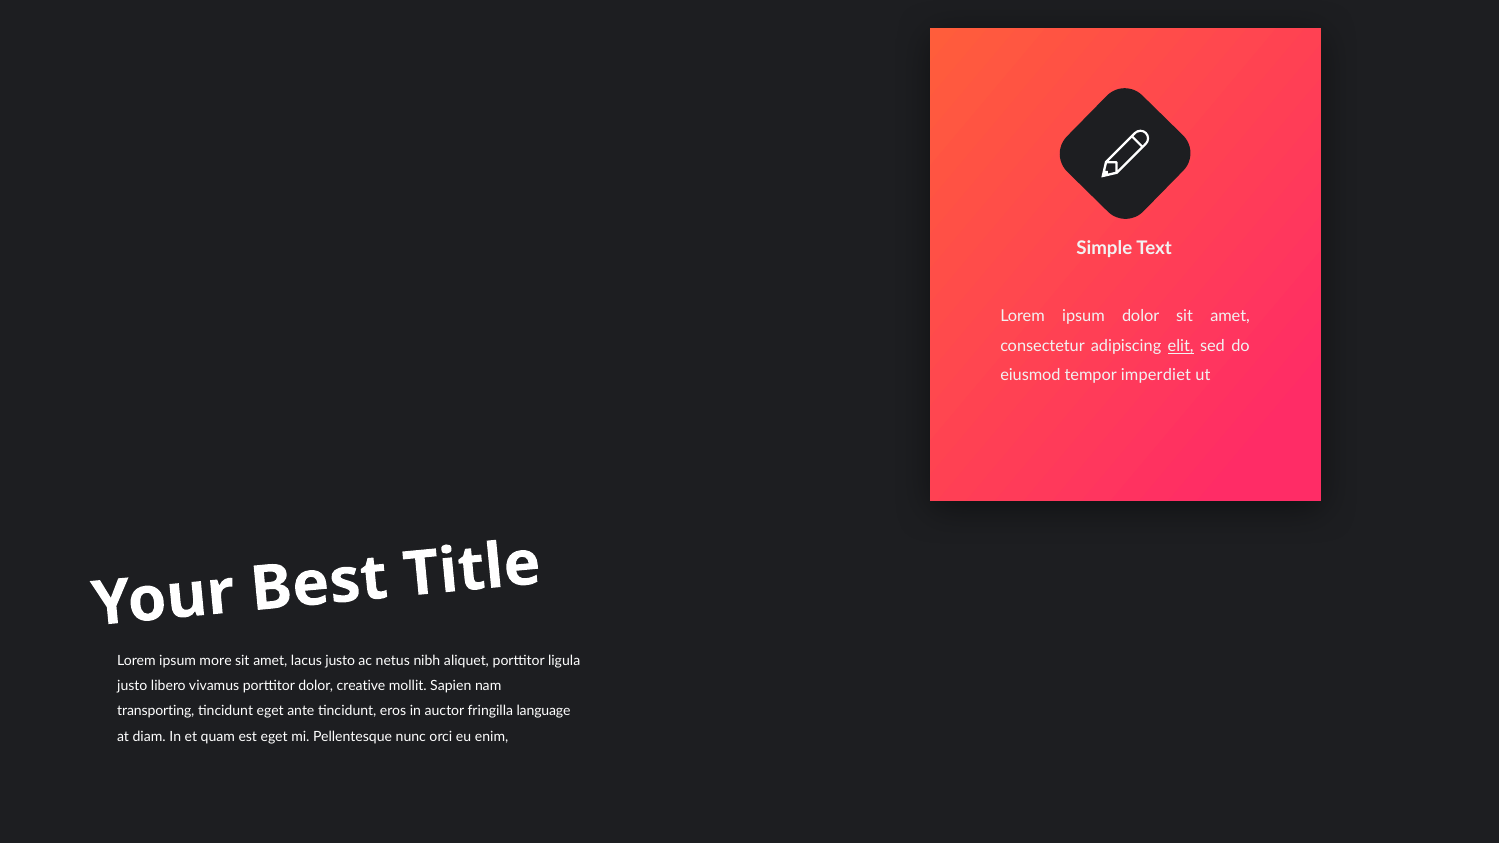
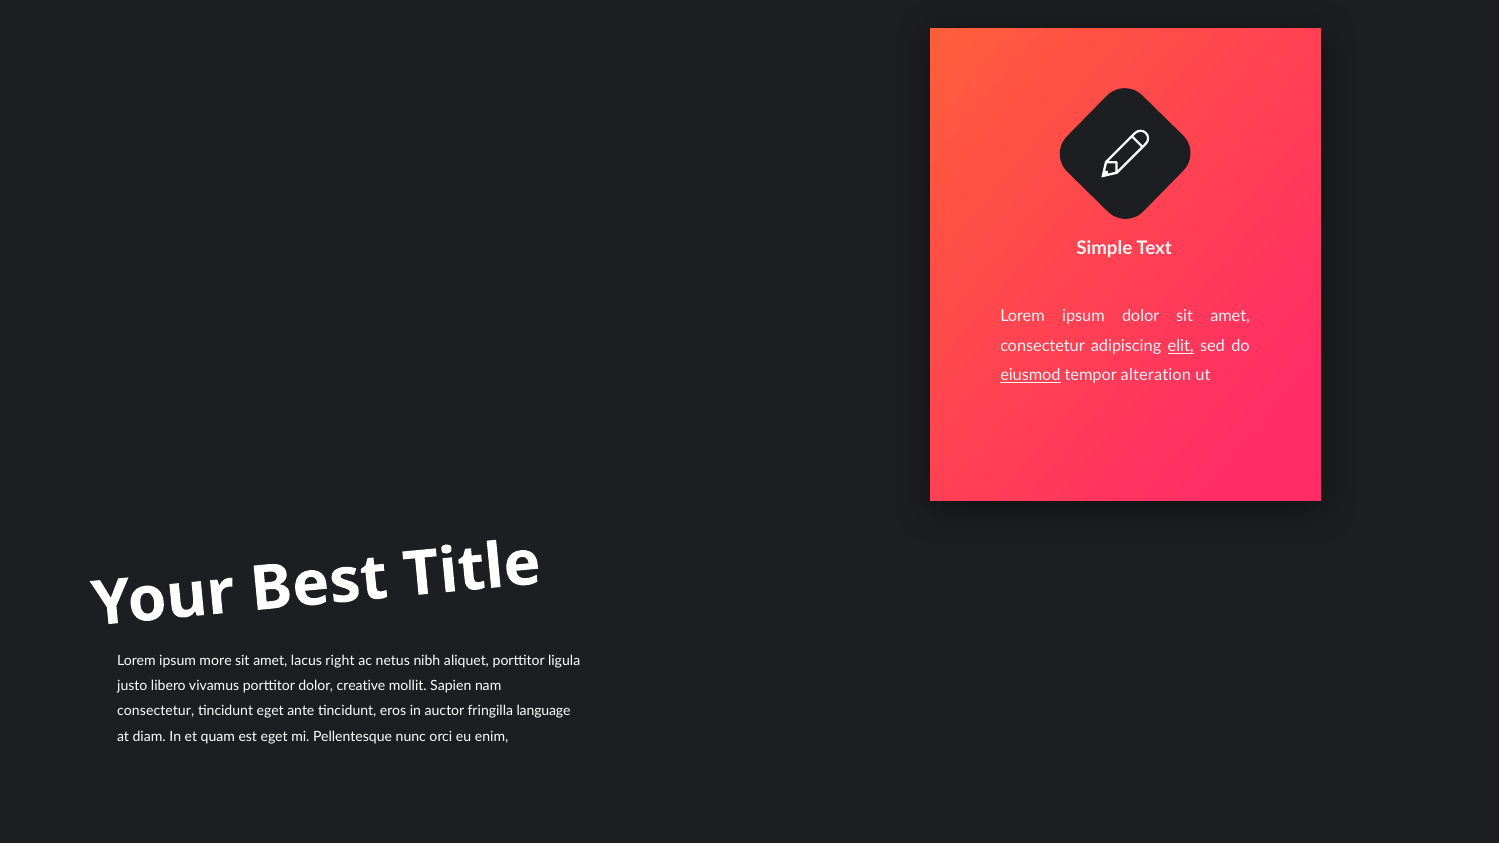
eiusmod underline: none -> present
imperdiet: imperdiet -> alteration
lacus justo: justo -> right
transporting at (156, 711): transporting -> consectetur
